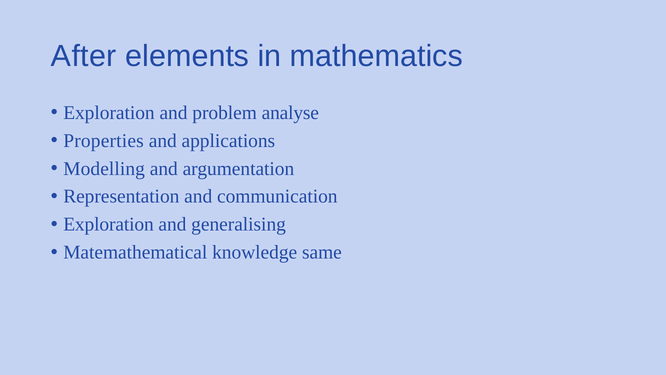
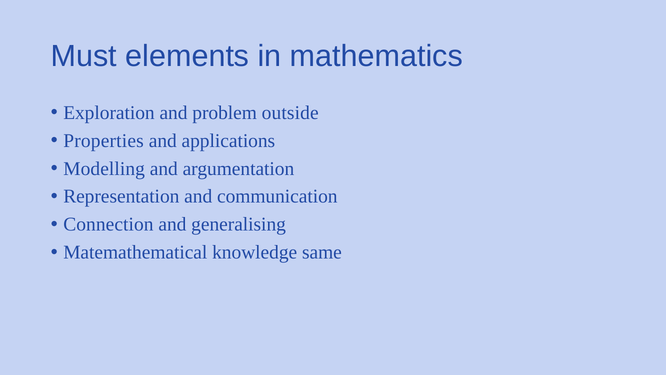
After: After -> Must
analyse: analyse -> outside
Exploration at (108, 224): Exploration -> Connection
